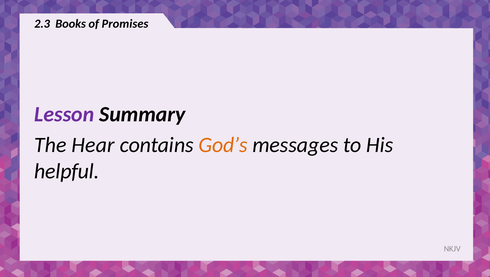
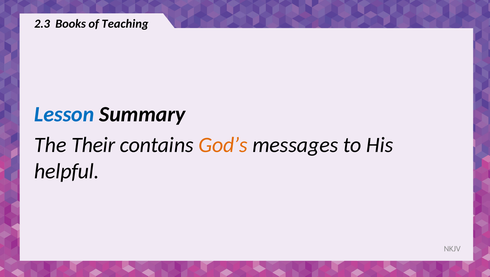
Promises: Promises -> Teaching
Lesson colour: purple -> blue
Hear: Hear -> Their
